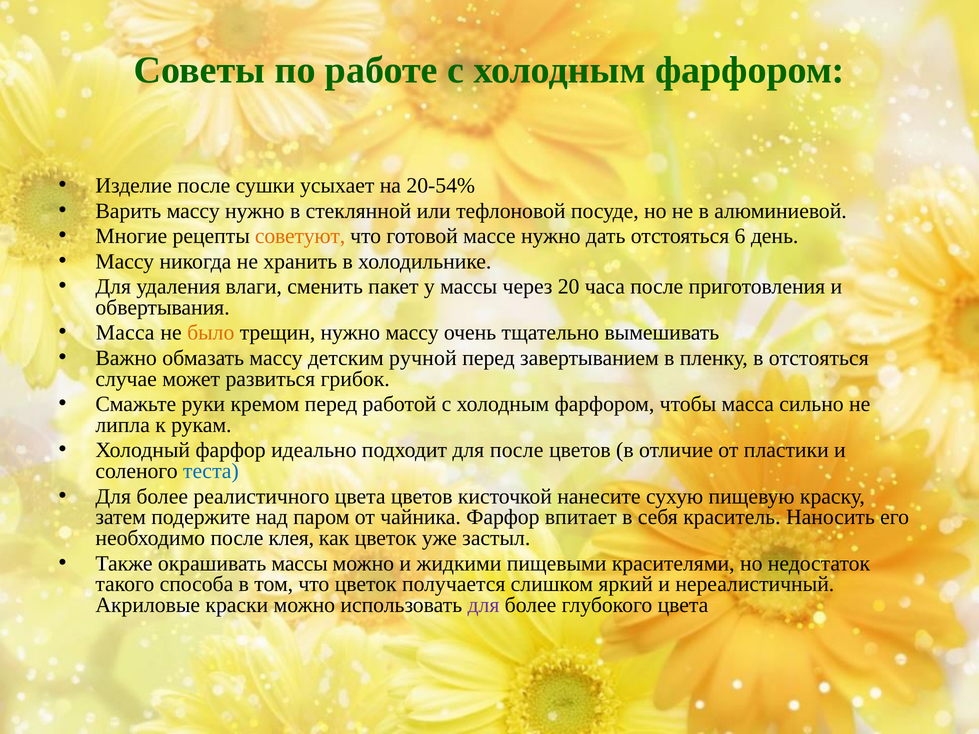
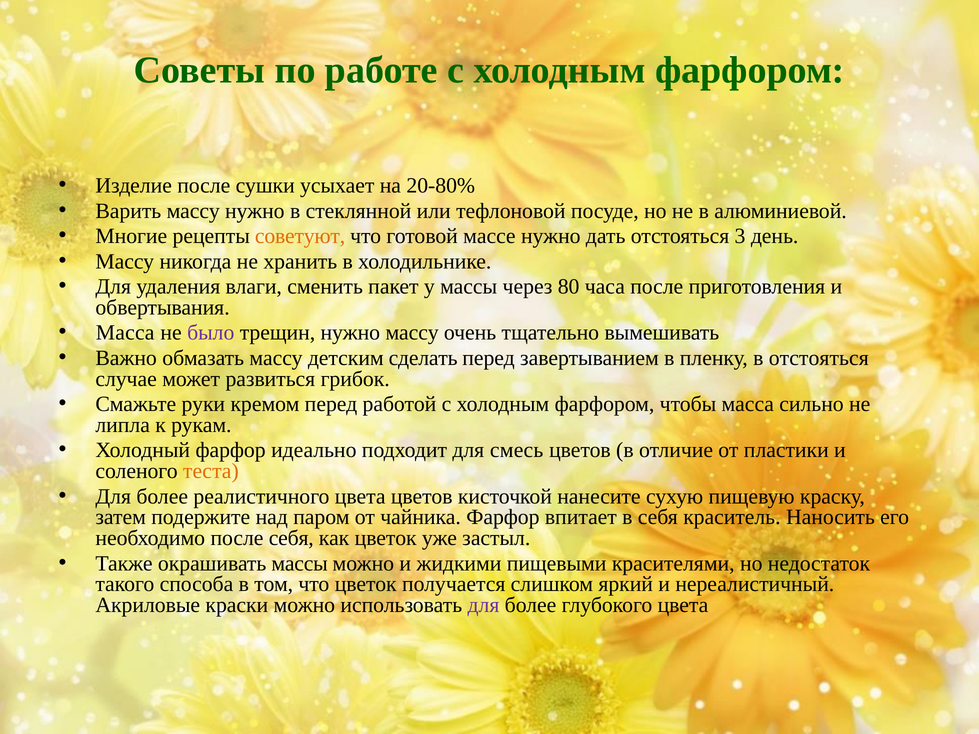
20-54%: 20-54% -> 20-80%
6: 6 -> 3
20: 20 -> 80
было colour: orange -> purple
ручной: ручной -> сделать
для после: после -> смесь
теста colour: blue -> orange
после клея: клея -> себя
